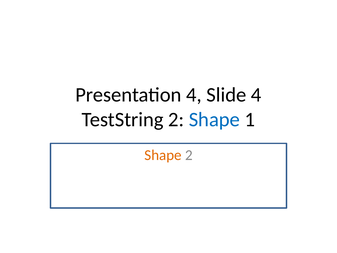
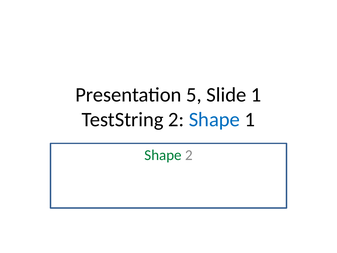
Presentation 4: 4 -> 5
Slide 4: 4 -> 1
Shape at (163, 155) colour: orange -> green
